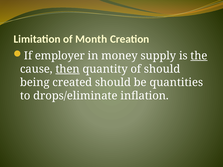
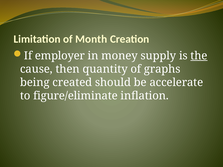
then underline: present -> none
of should: should -> graphs
quantities: quantities -> accelerate
drops/eliminate: drops/eliminate -> figure/eliminate
